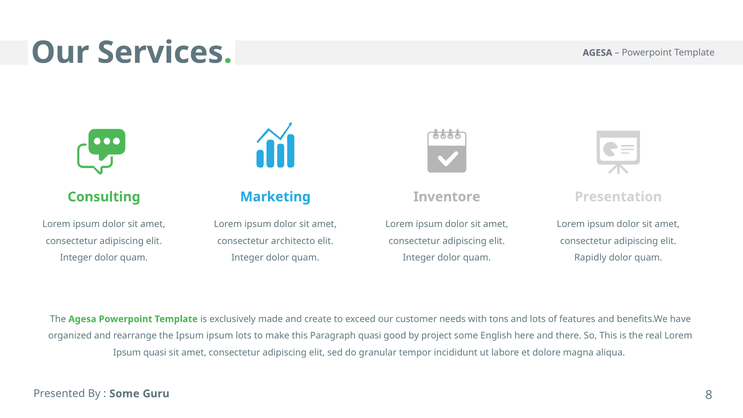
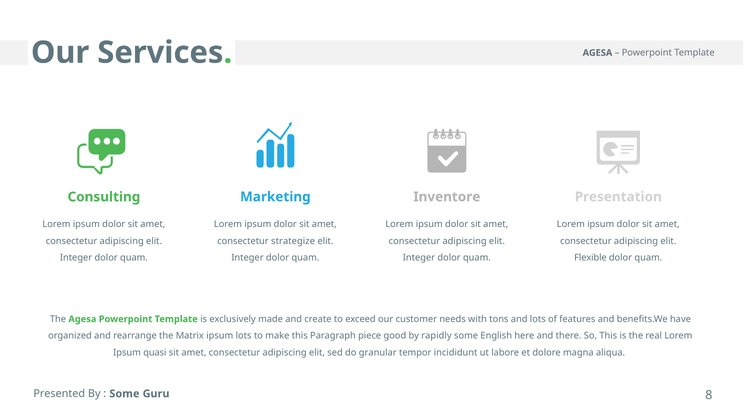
architecto: architecto -> strategize
Rapidly: Rapidly -> Flexible
the Ipsum: Ipsum -> Matrix
Paragraph quasi: quasi -> piece
project: project -> rapidly
